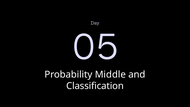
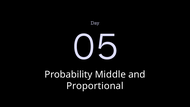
Classification: Classification -> Proportional
